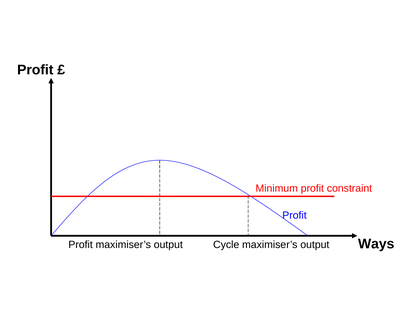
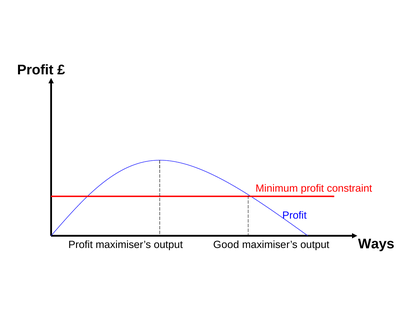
Cycle: Cycle -> Good
